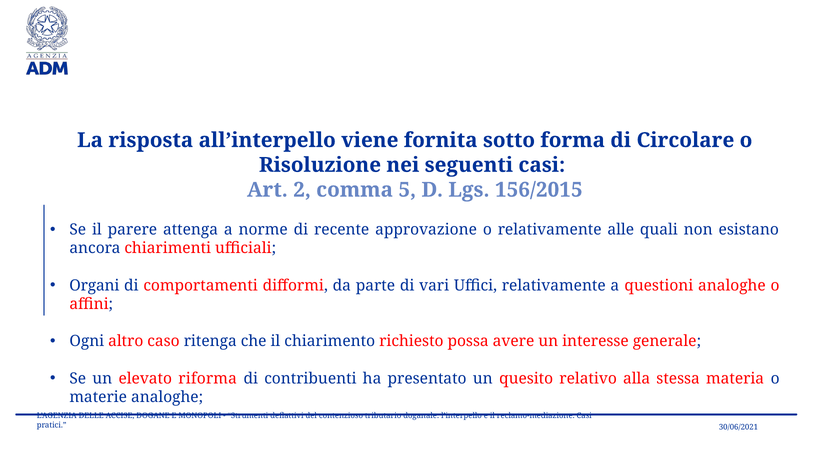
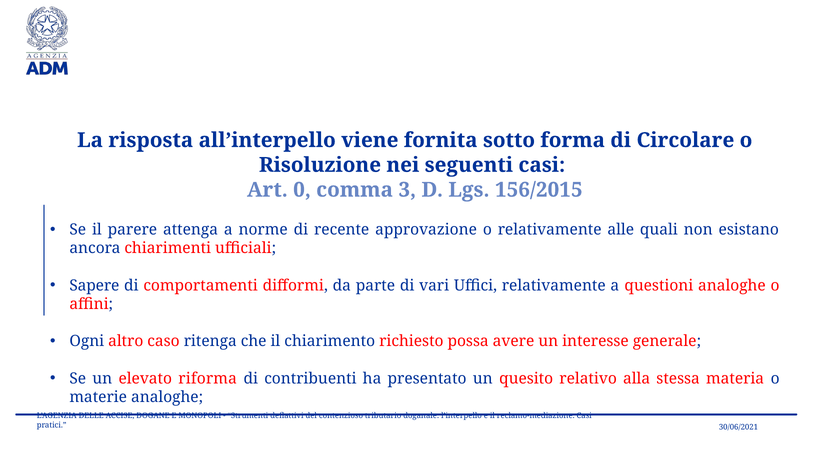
2: 2 -> 0
5: 5 -> 3
Organi: Organi -> Sapere
